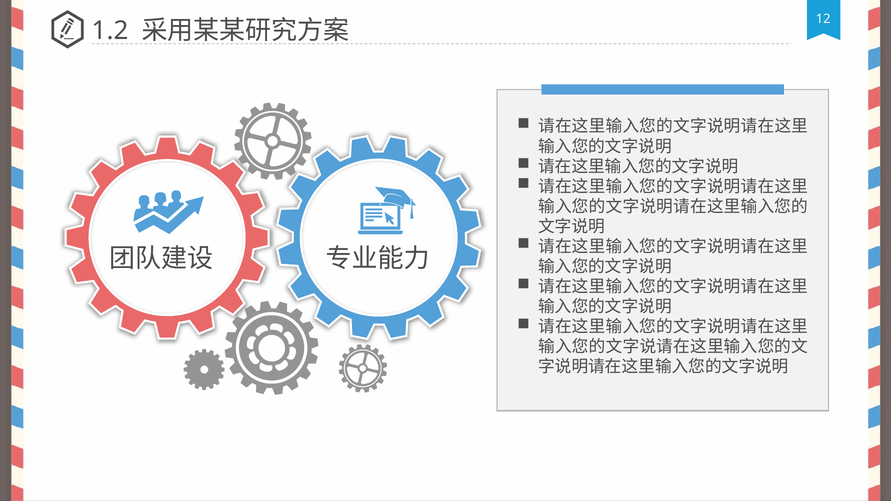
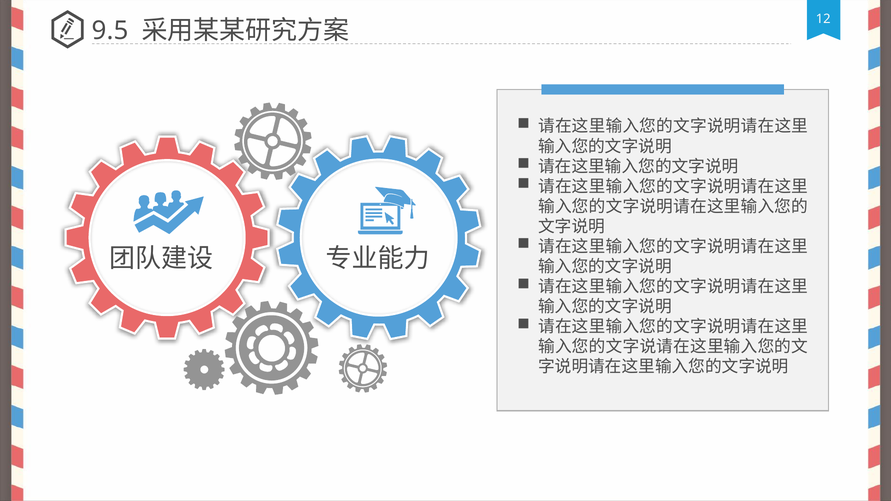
1.2: 1.2 -> 9.5
